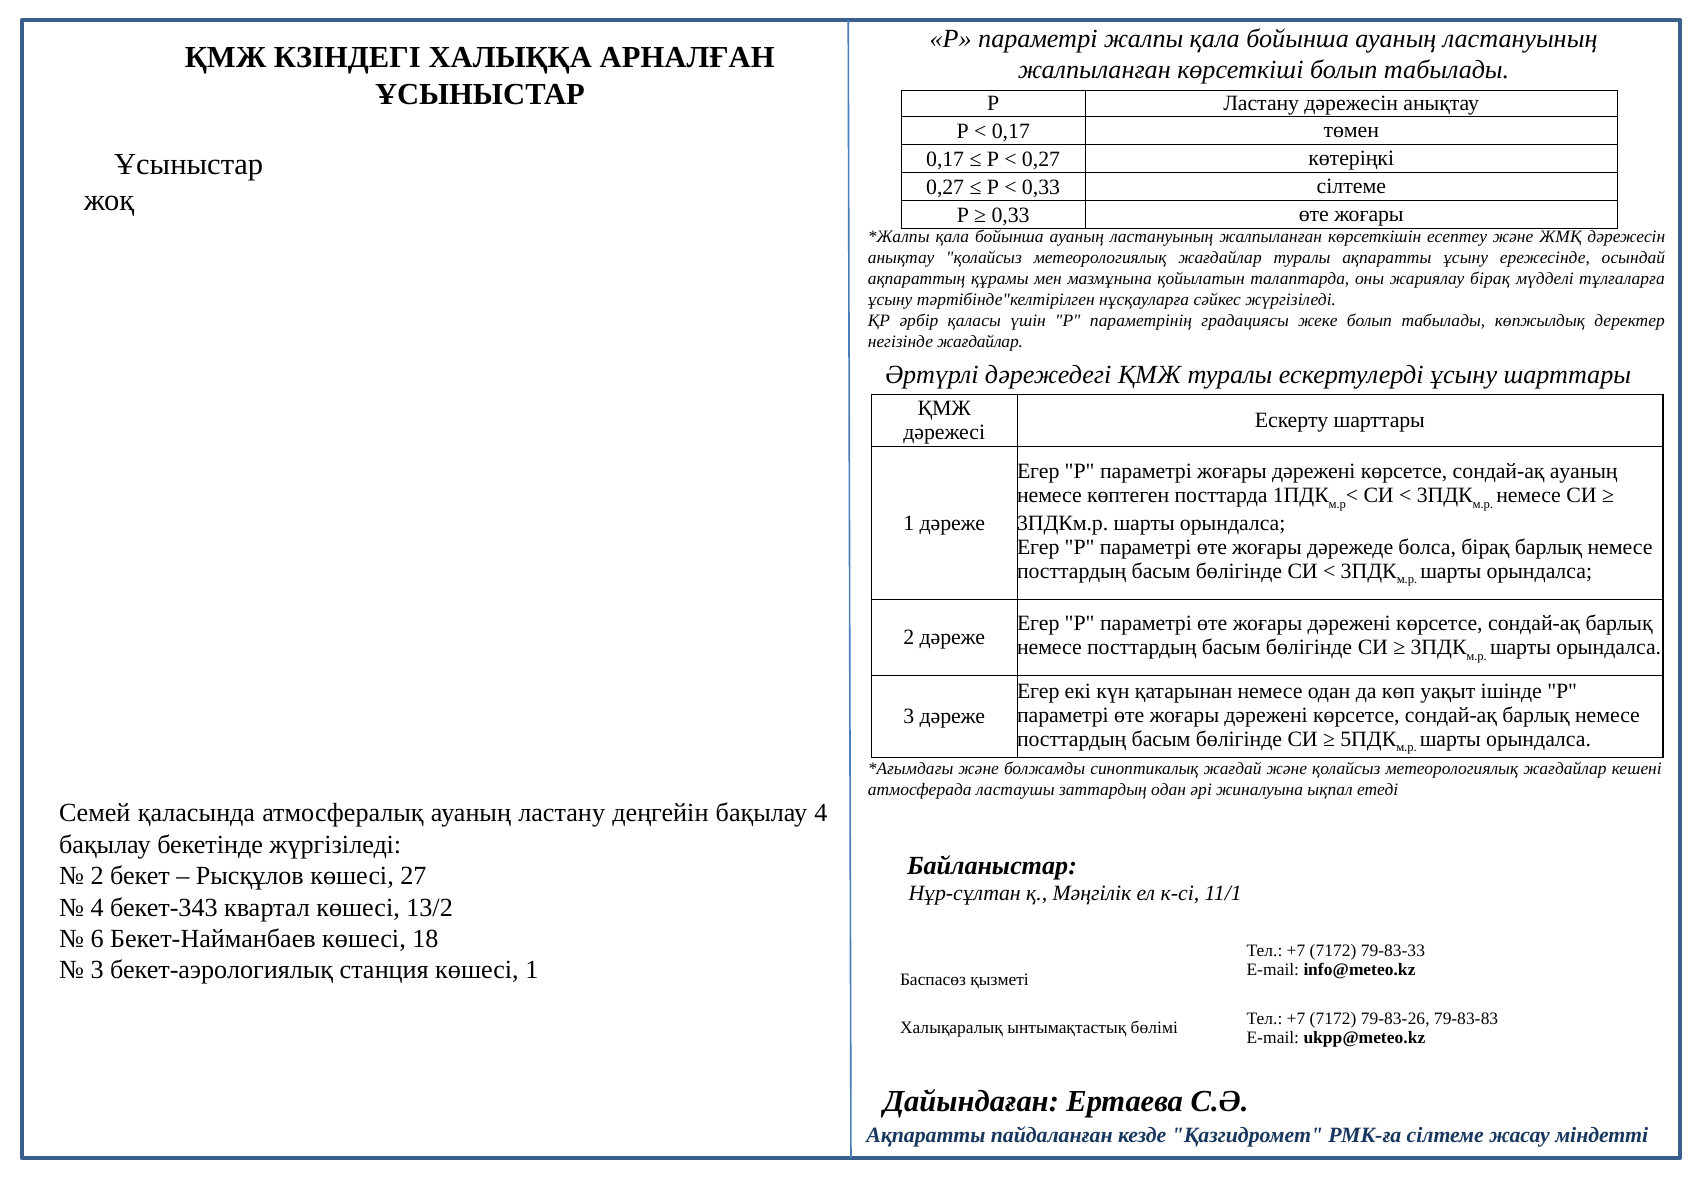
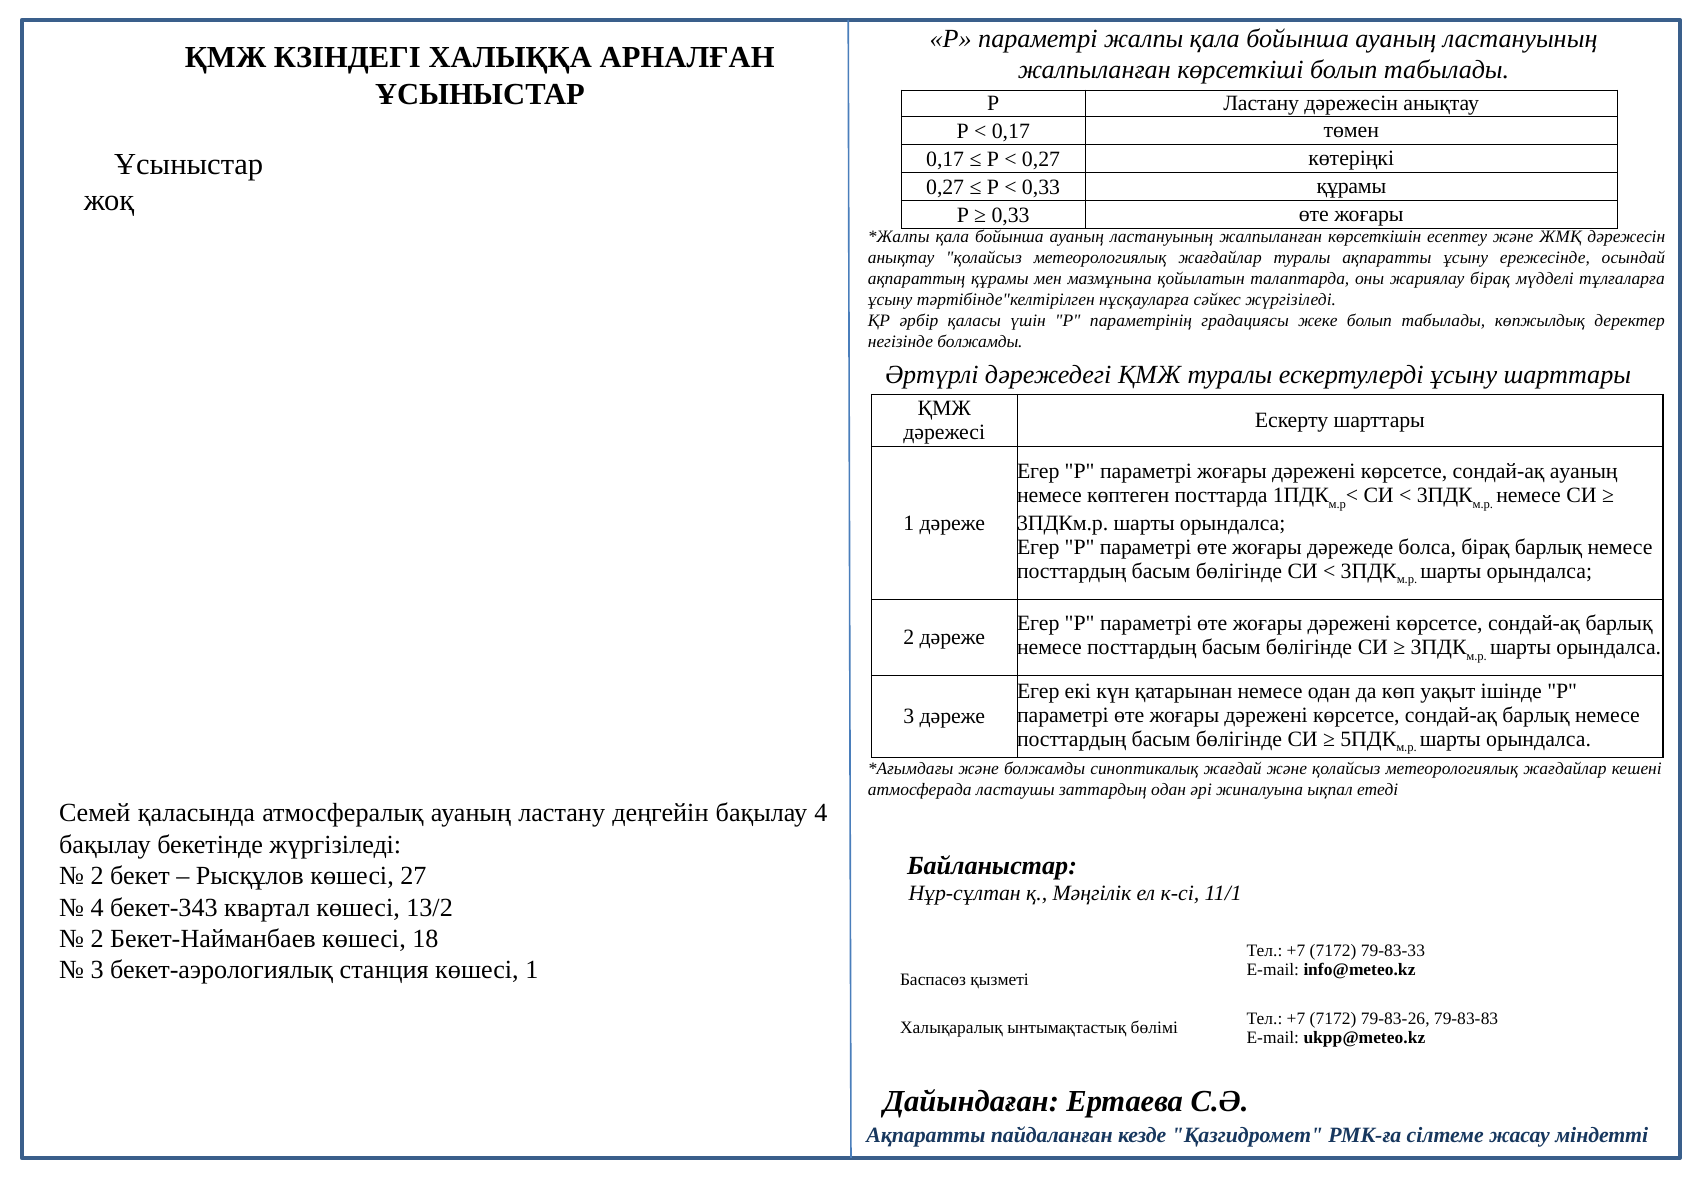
0,33 сілтеме: сілтеме -> құрамы
негізінде жағдайлар: жағдайлар -> болжамды
6 at (97, 939): 6 -> 2
